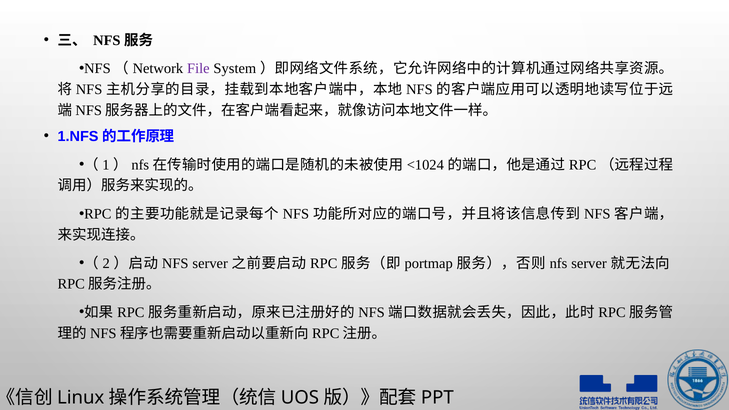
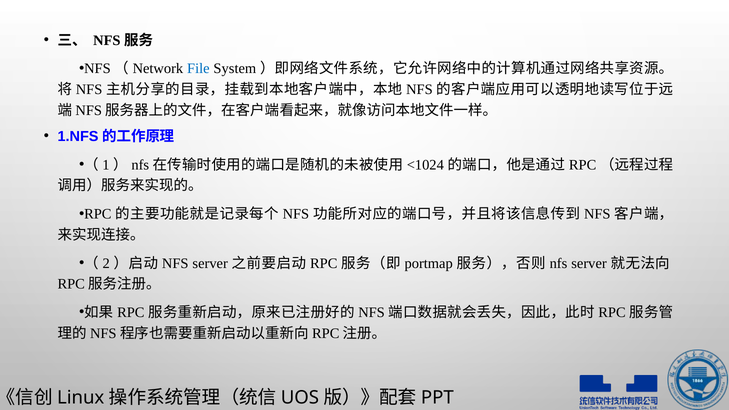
File colour: purple -> blue
